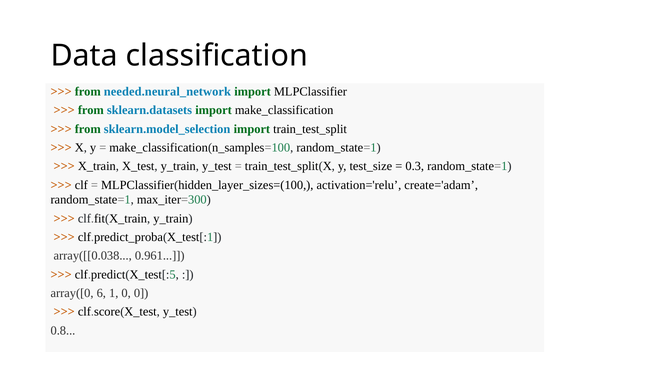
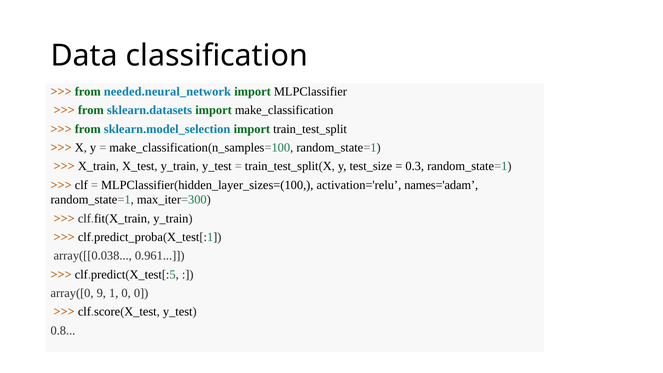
create='adam: create='adam -> names='adam
6: 6 -> 9
